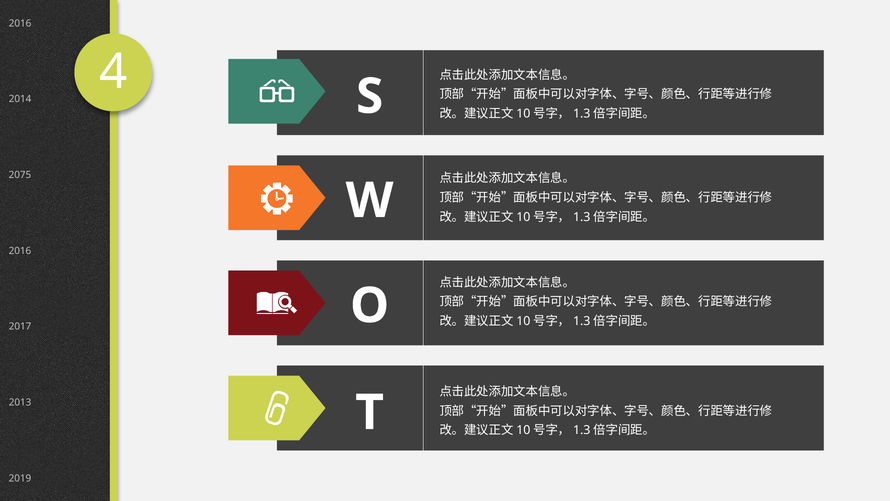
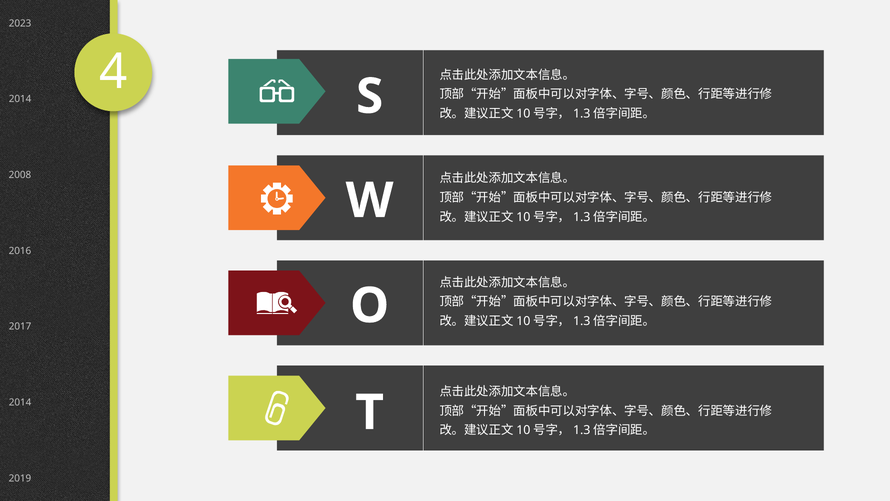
2016 at (20, 23): 2016 -> 2023
2075: 2075 -> 2008
2013 at (20, 402): 2013 -> 2014
